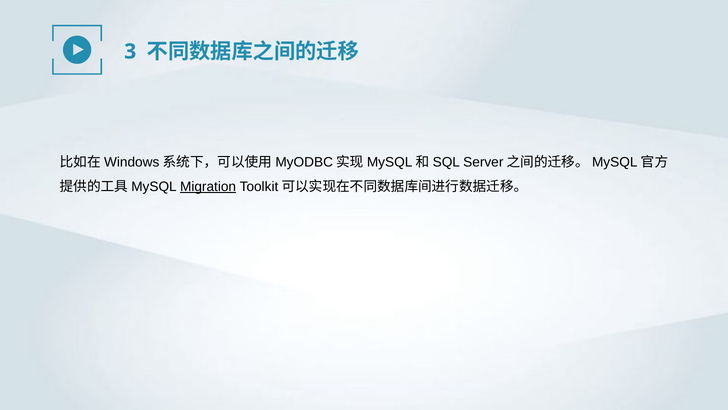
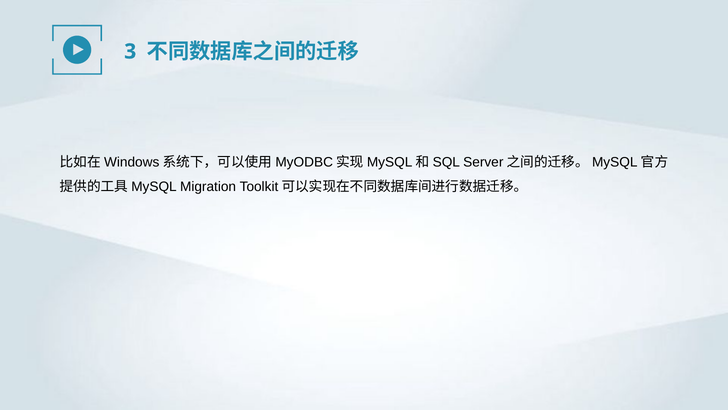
Migration underline: present -> none
